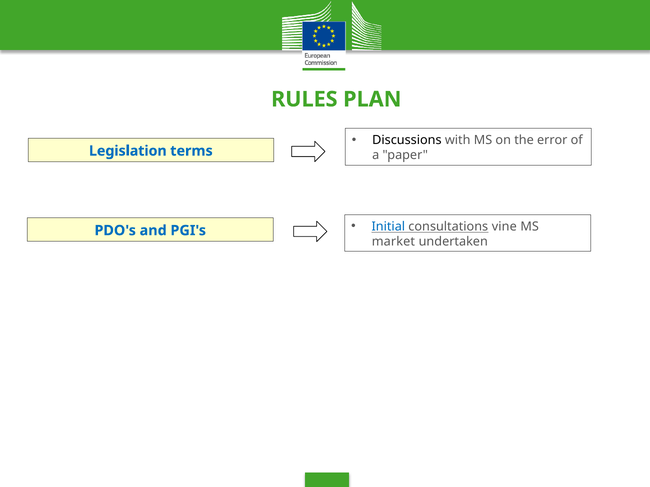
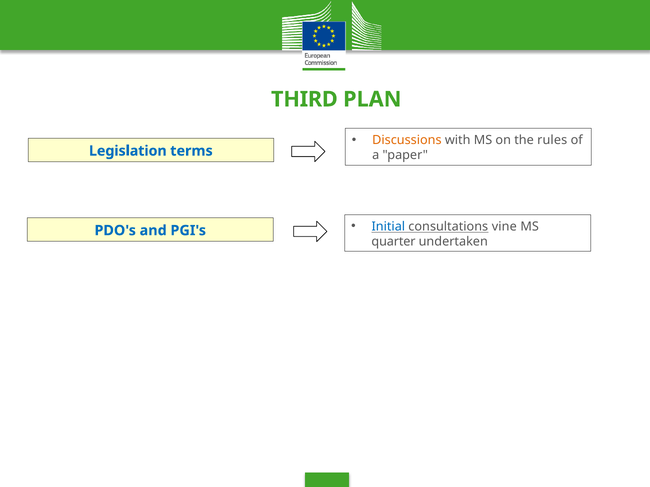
RULES: RULES -> THIRD
Discussions colour: black -> orange
error: error -> rules
market: market -> quarter
